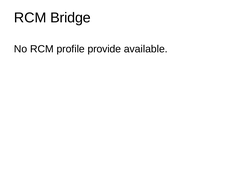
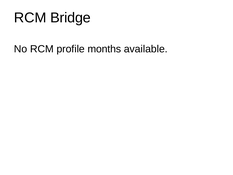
provide: provide -> months
